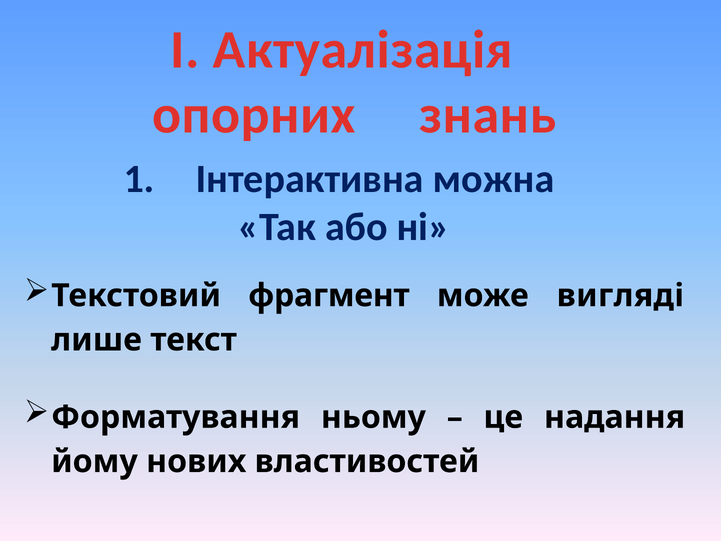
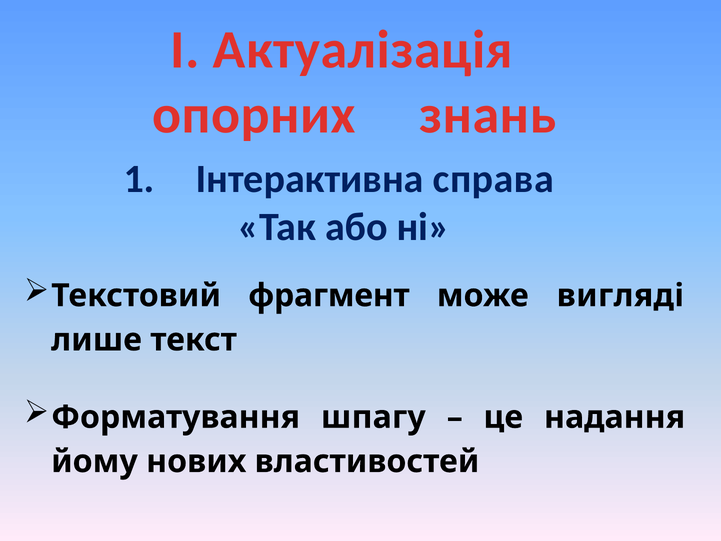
можна: можна -> справа
ньому: ньому -> шпагу
